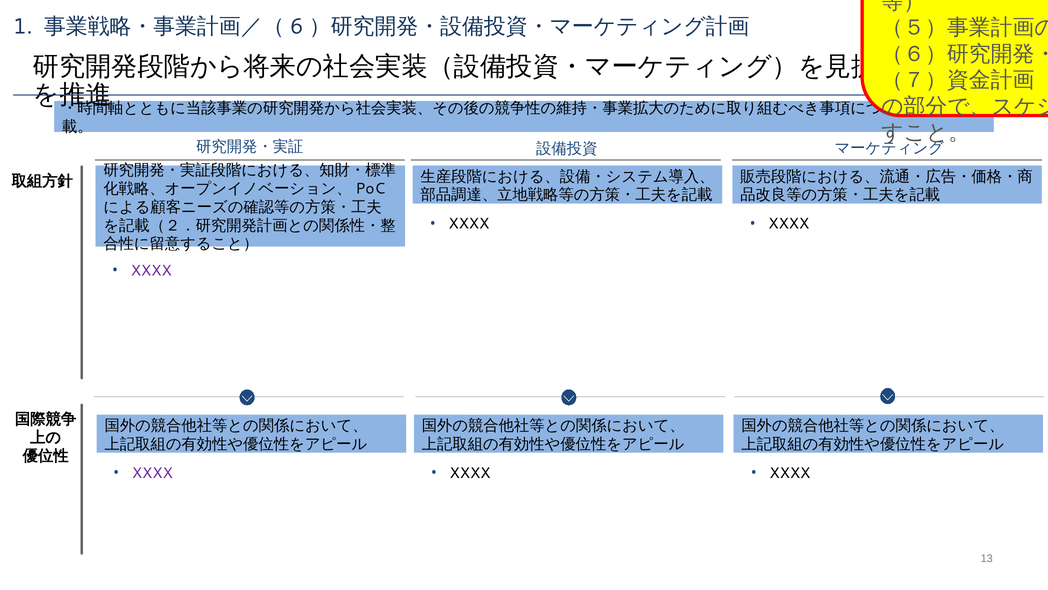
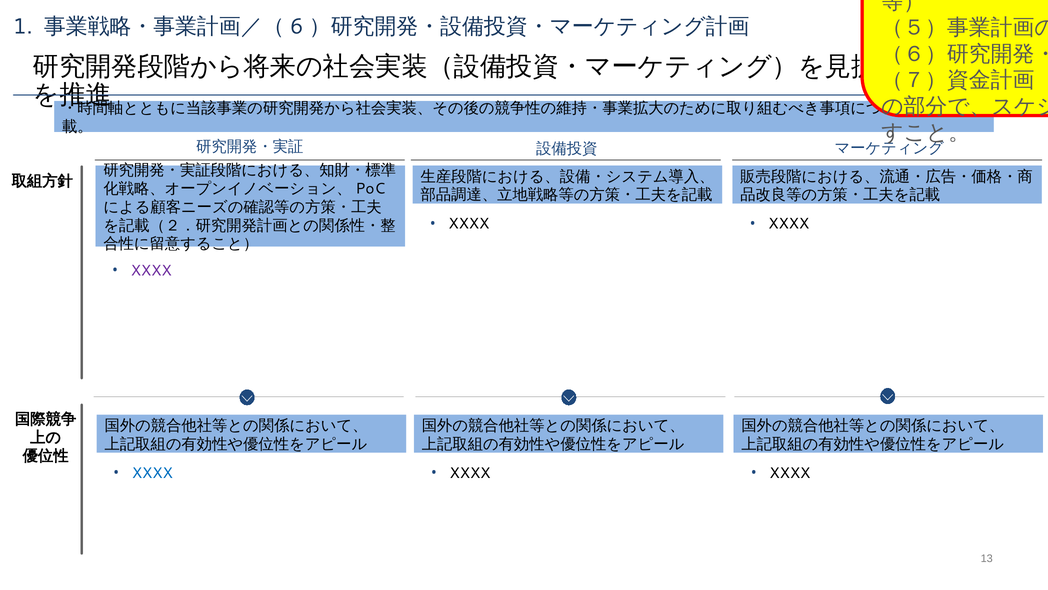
XXXX at (152, 473) colour: purple -> blue
